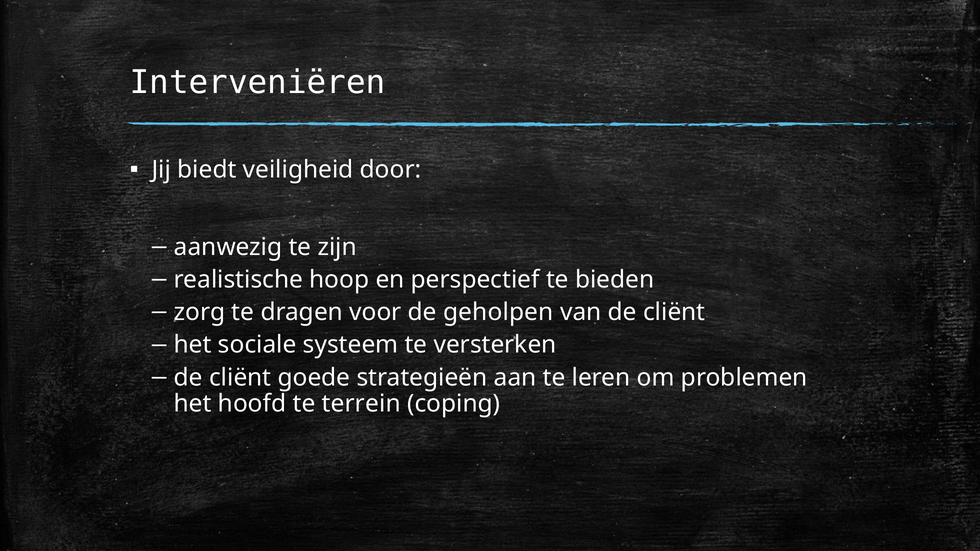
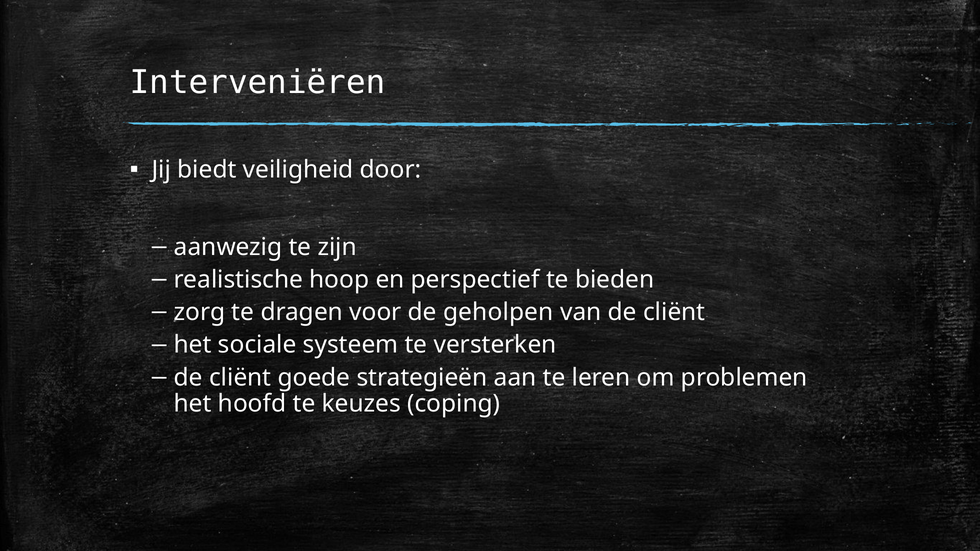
terrein: terrein -> keuzes
